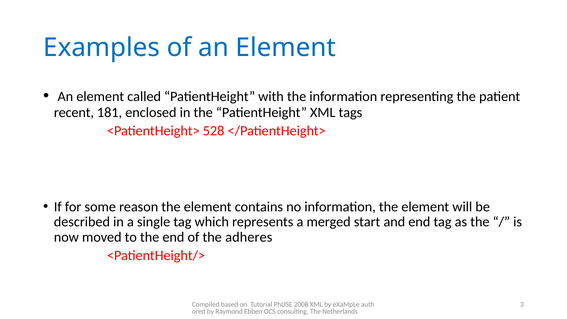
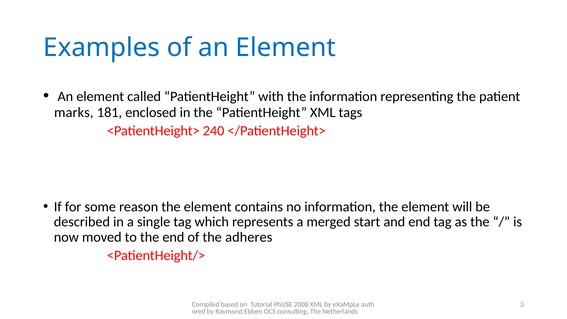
recent: recent -> marks
528: 528 -> 240
